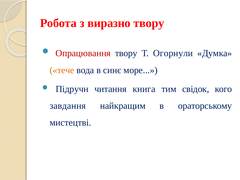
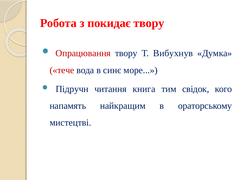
виразно: виразно -> покидає
Огорнули: Огорнули -> Вибухнув
тече colour: orange -> red
завдання: завдання -> напамять
